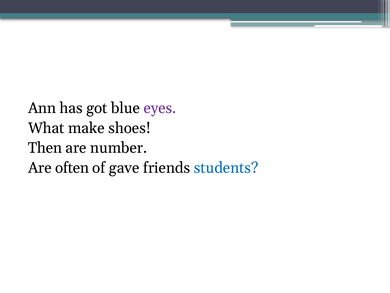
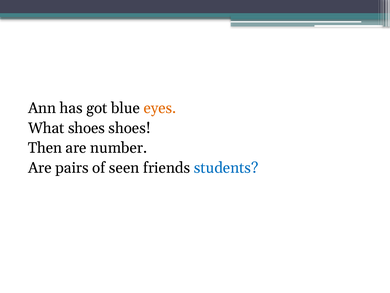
eyes colour: purple -> orange
What make: make -> shoes
often: often -> pairs
gave: gave -> seen
